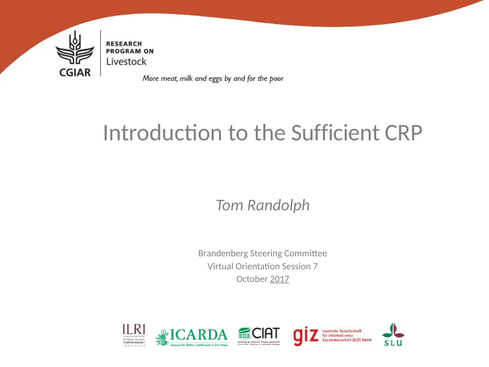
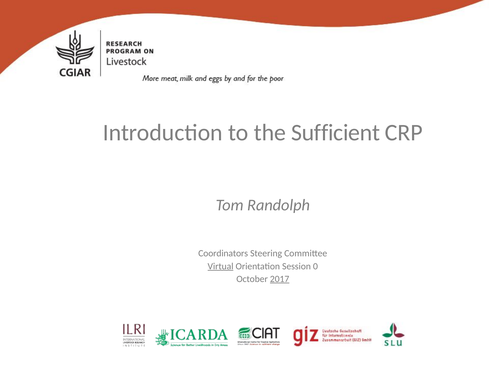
Brandenberg: Brandenberg -> Coordinators
Virtual underline: none -> present
7: 7 -> 0
